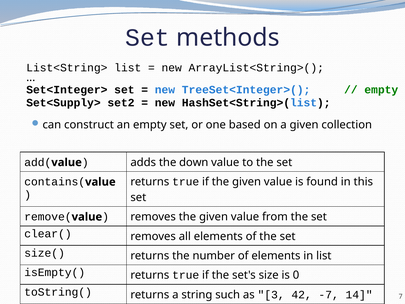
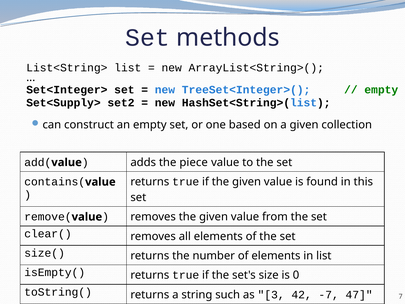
down: down -> piece
14: 14 -> 47
